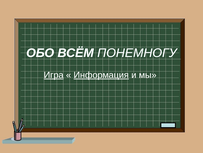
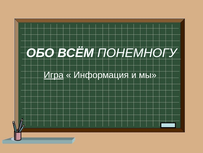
Информация underline: present -> none
